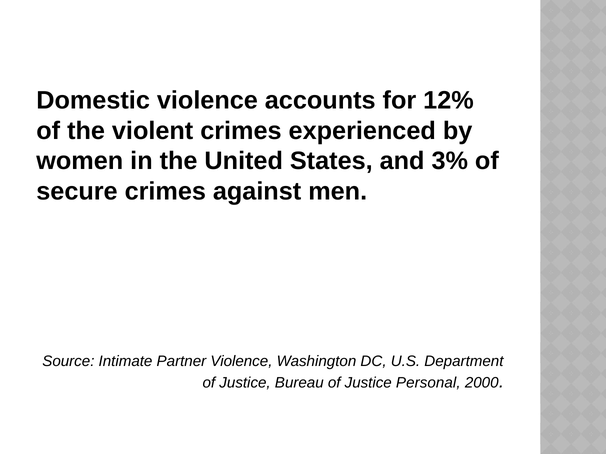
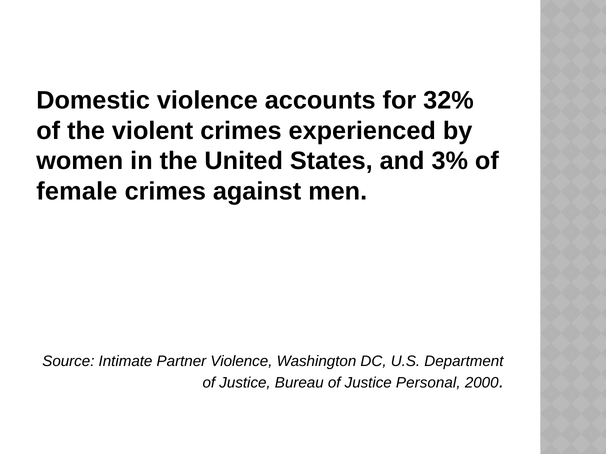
12%: 12% -> 32%
secure: secure -> female
